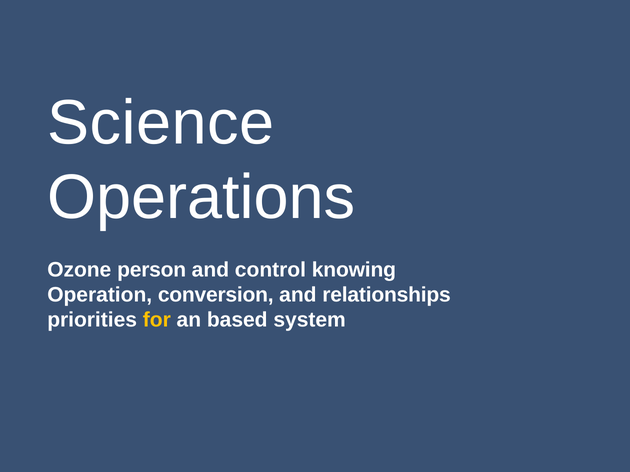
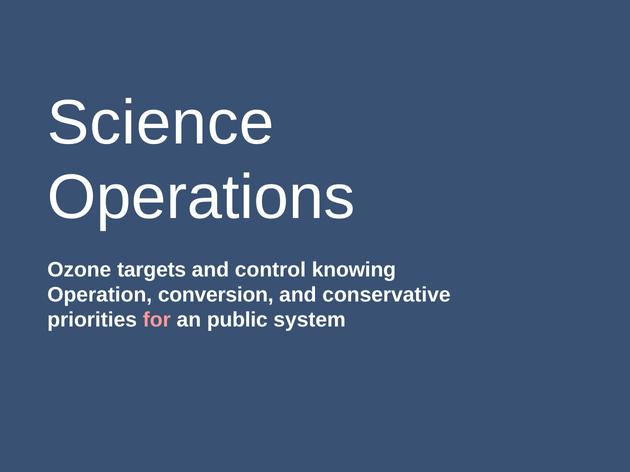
person: person -> targets
relationships: relationships -> conservative
for colour: yellow -> pink
based: based -> public
